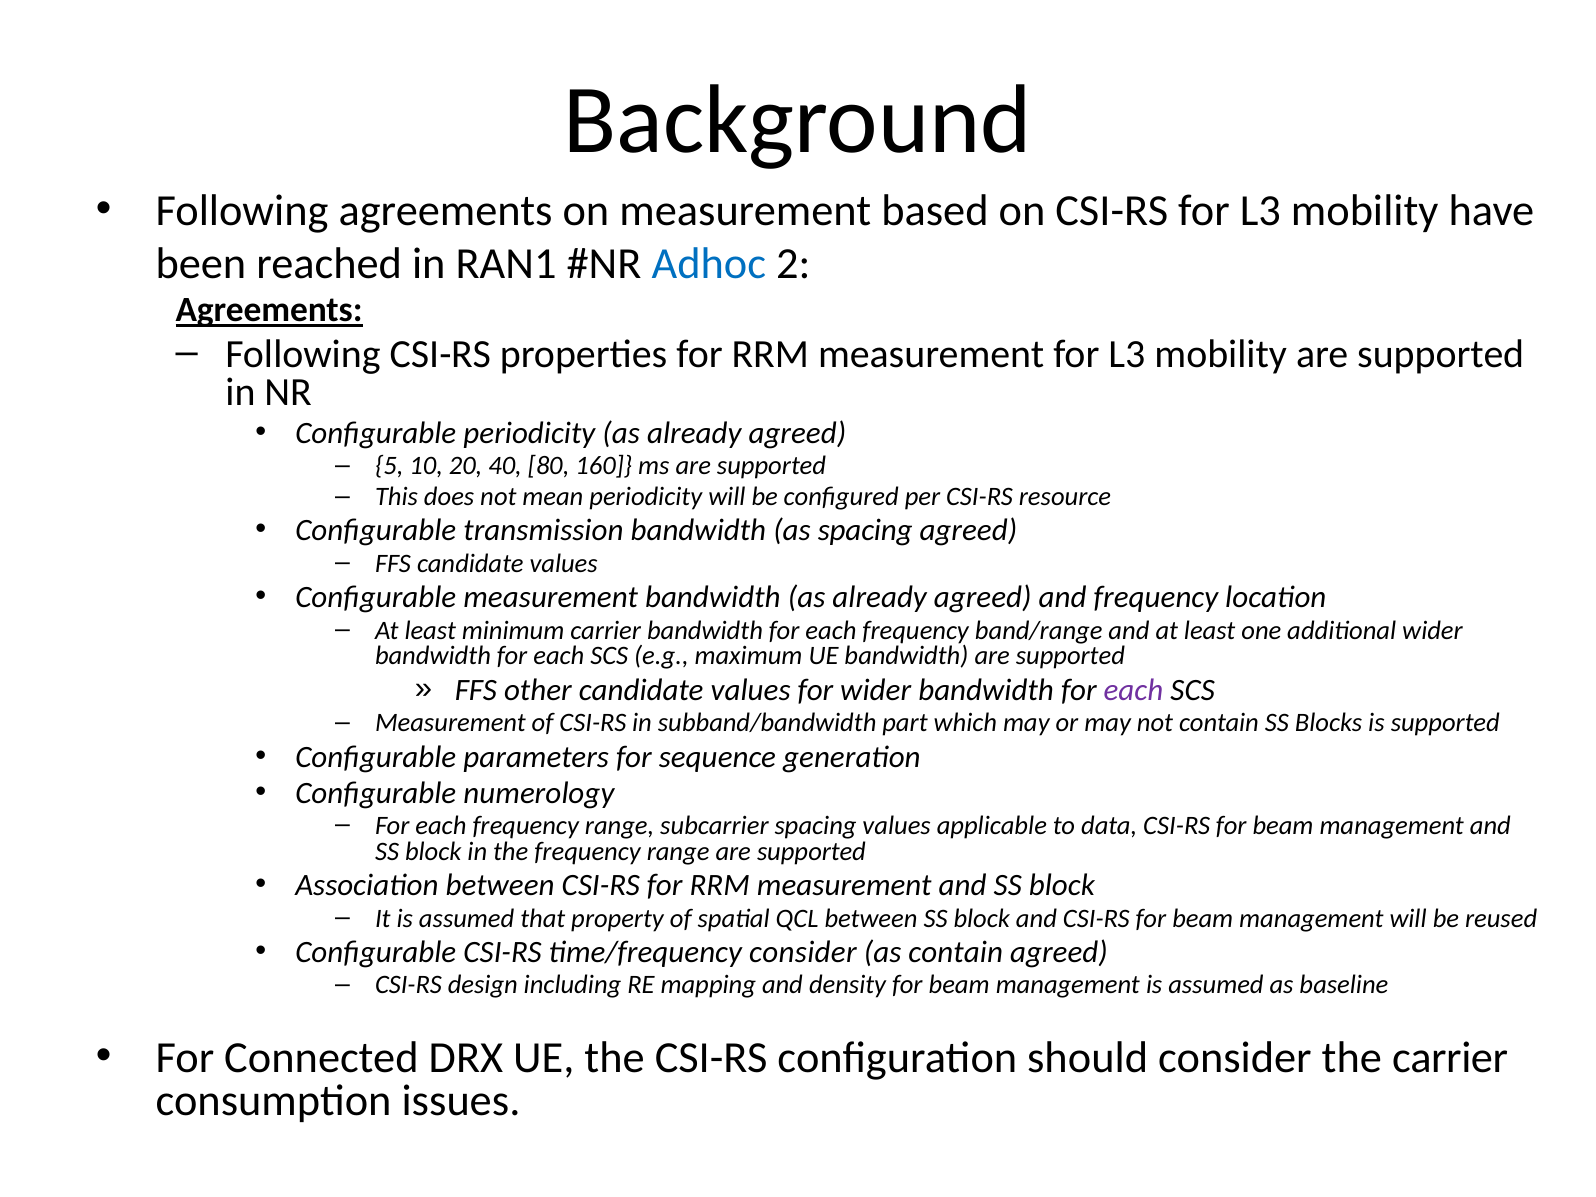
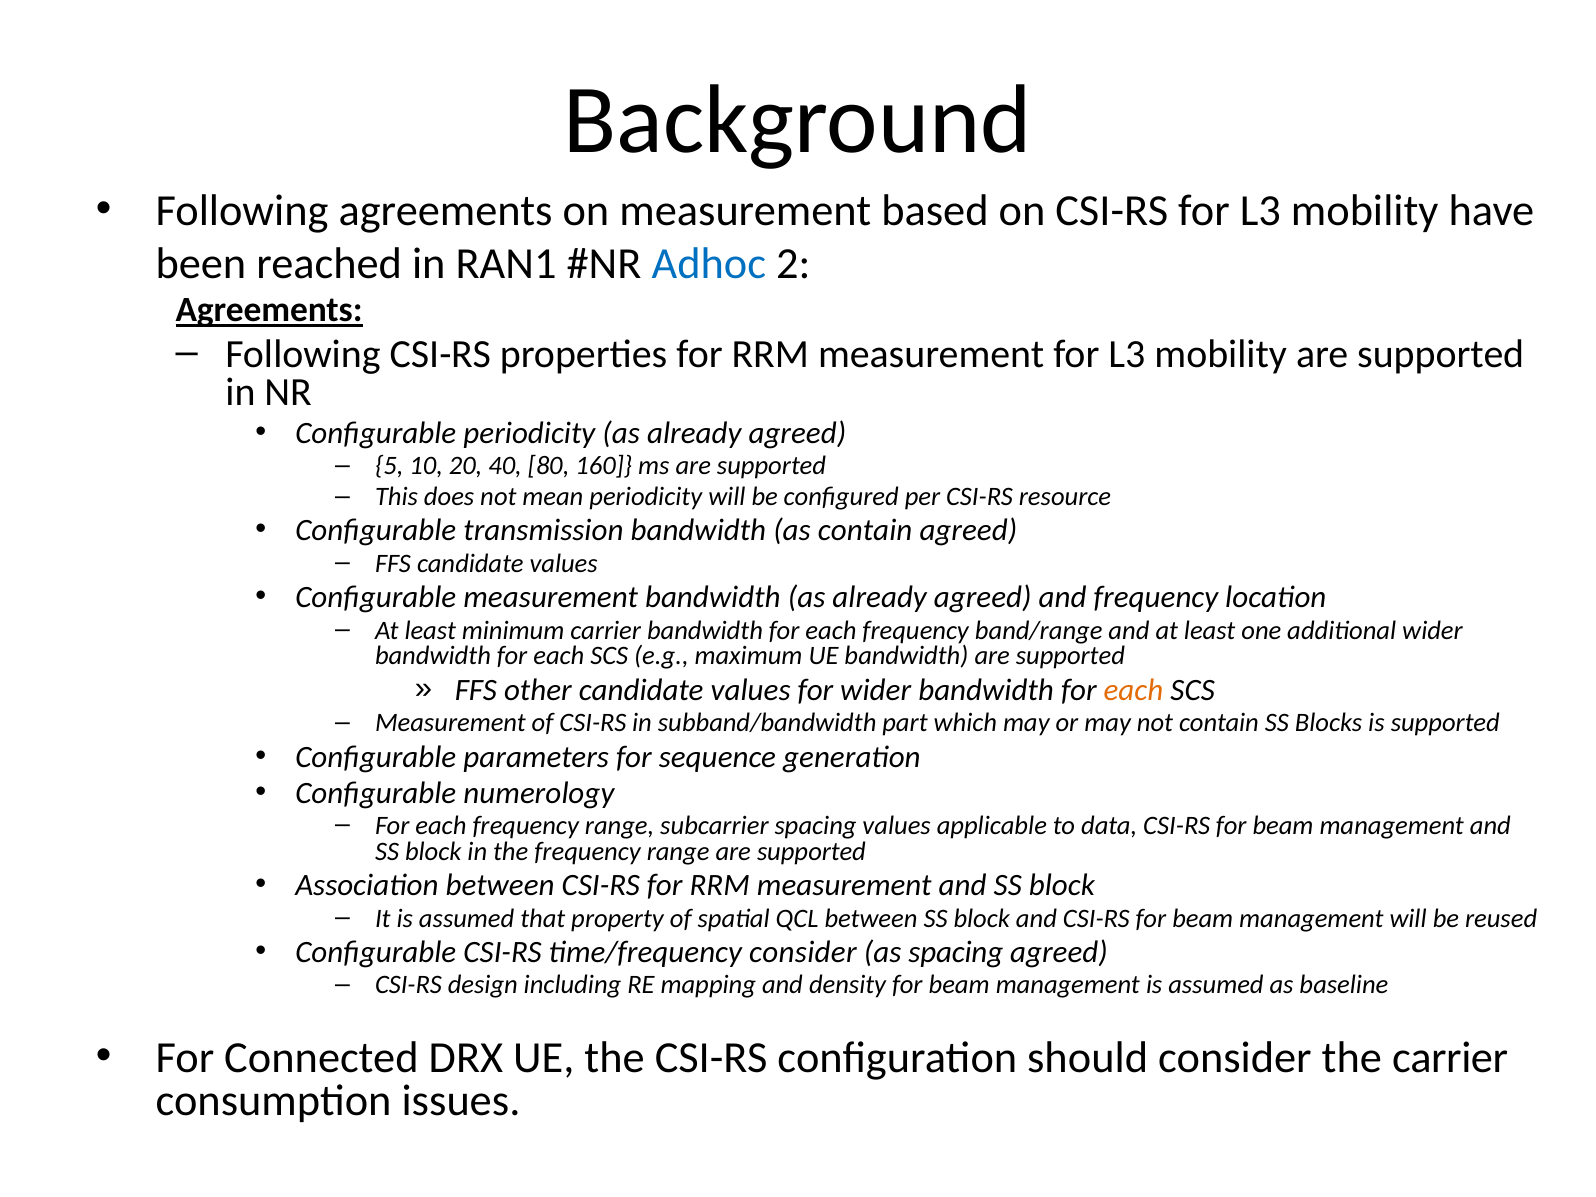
as spacing: spacing -> contain
each at (1133, 690) colour: purple -> orange
as contain: contain -> spacing
